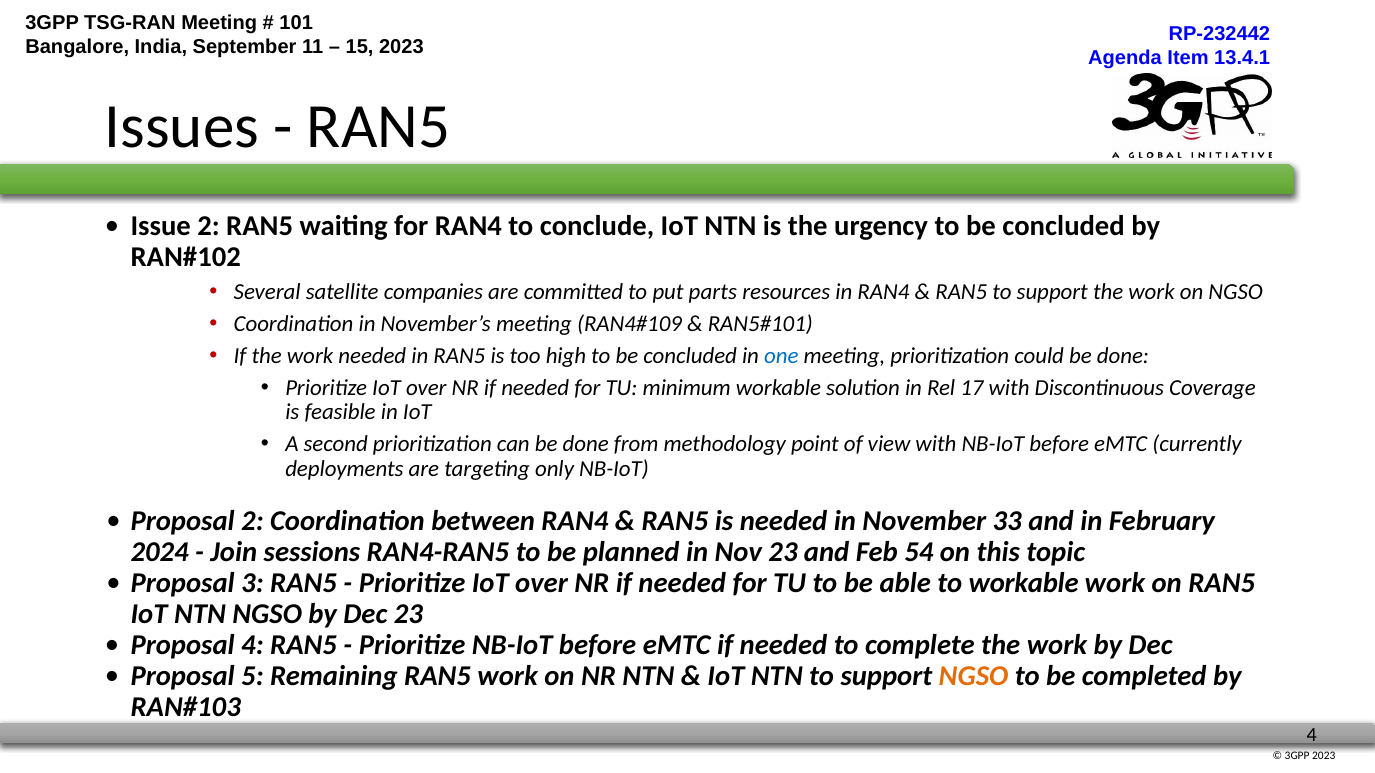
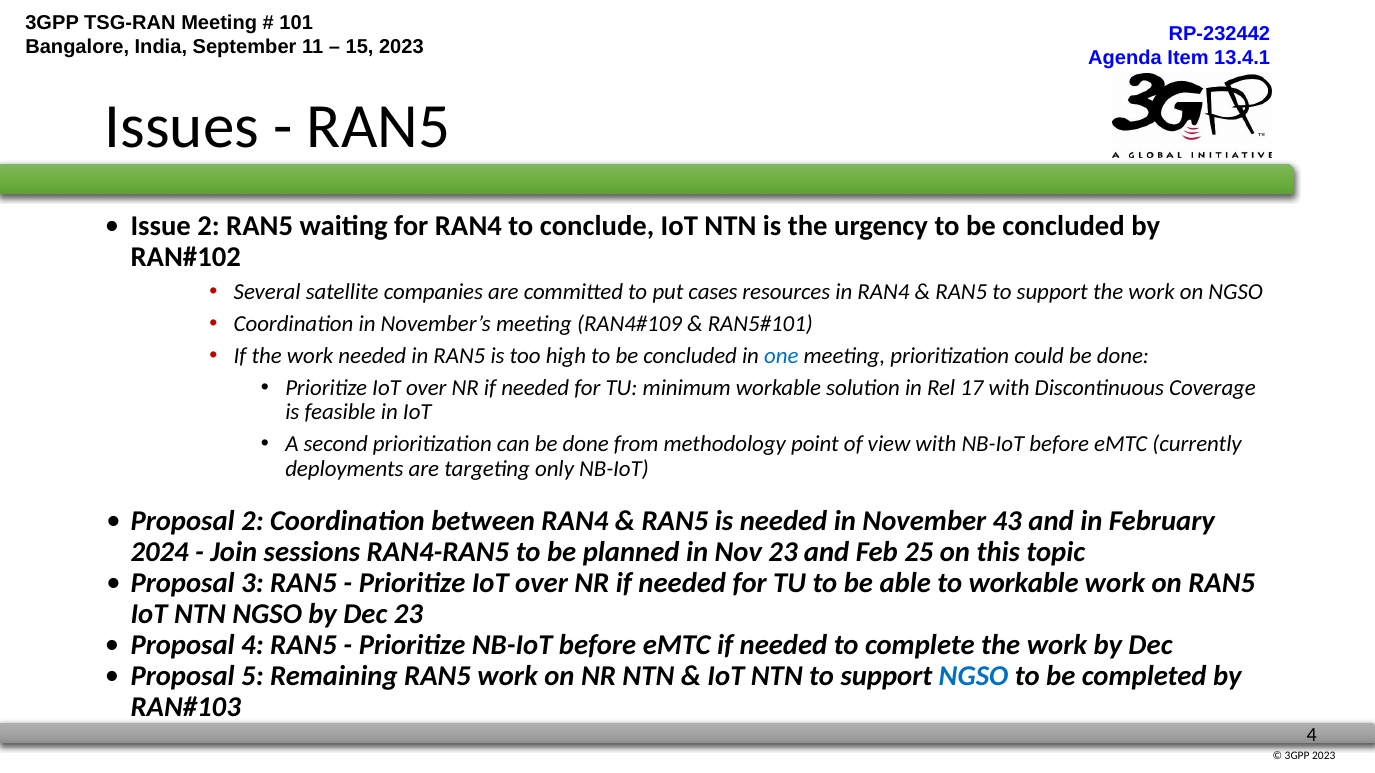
parts: parts -> cases
33: 33 -> 43
54: 54 -> 25
NGSO at (974, 676) colour: orange -> blue
